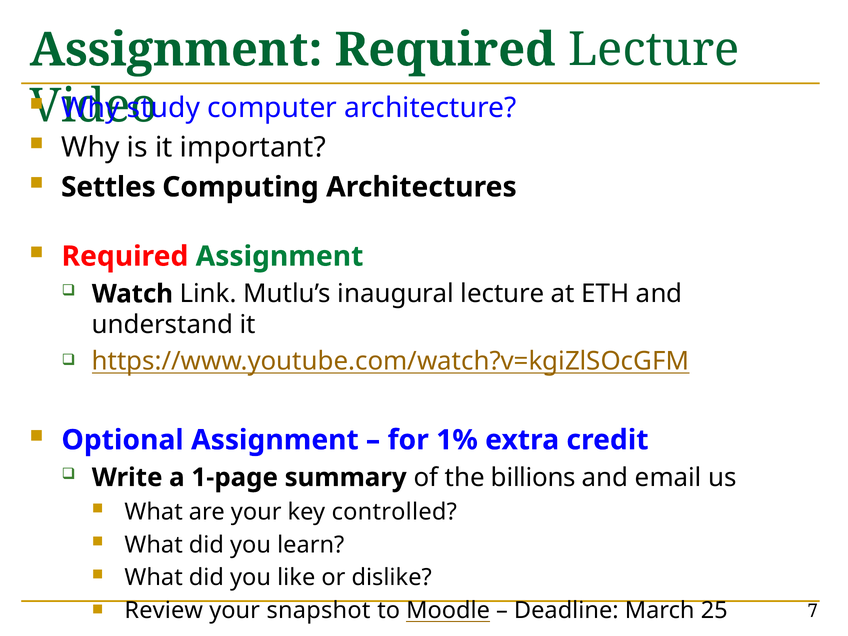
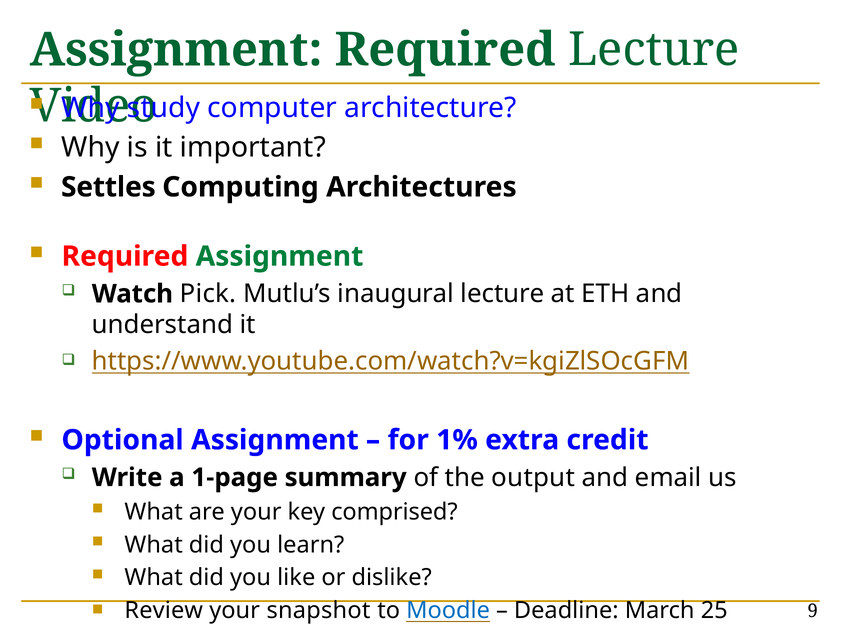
Link: Link -> Pick
billions: billions -> output
controlled: controlled -> comprised
Moodle colour: black -> blue
7: 7 -> 9
